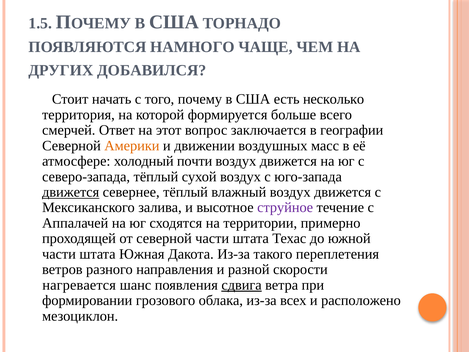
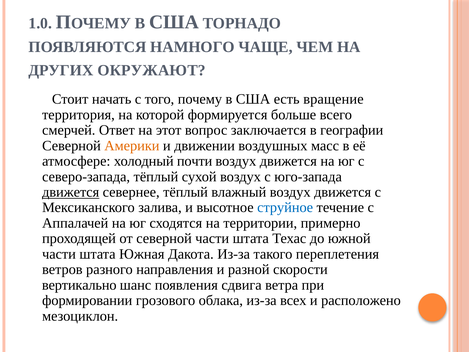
1.5: 1.5 -> 1.0
ДОБАВИЛСЯ: ДОБАВИЛСЯ -> ОКРУЖАЮТ
несколько: несколько -> вращение
струйное colour: purple -> blue
нагревается: нагревается -> вертикально
сдвига underline: present -> none
